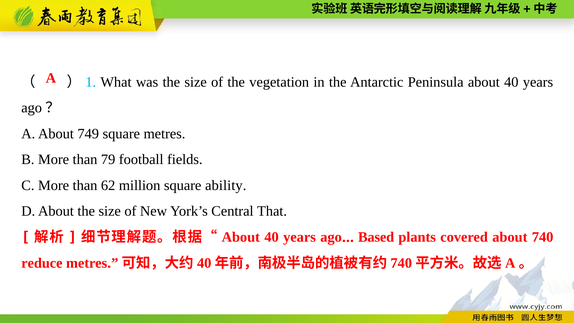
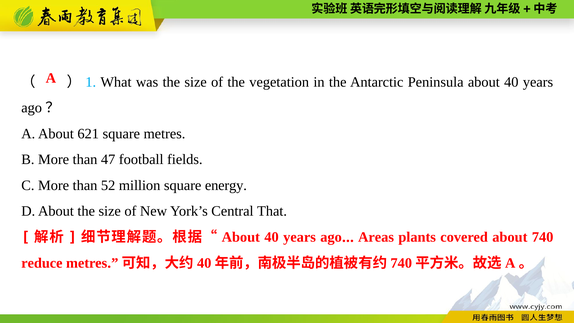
749: 749 -> 621
79: 79 -> 47
62: 62 -> 52
ability: ability -> energy
Based: Based -> Areas
